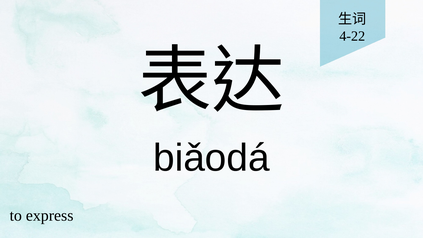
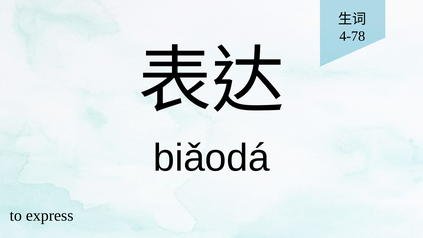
4-22: 4-22 -> 4-78
